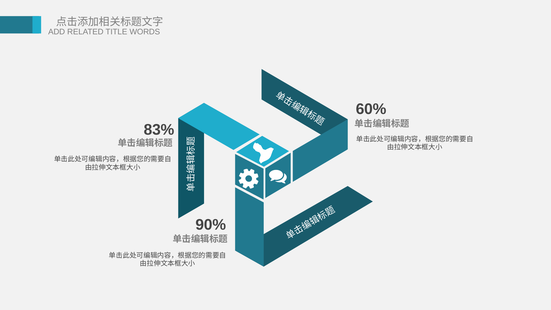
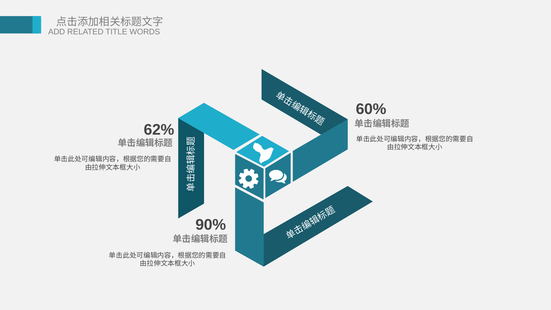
83%: 83% -> 62%
